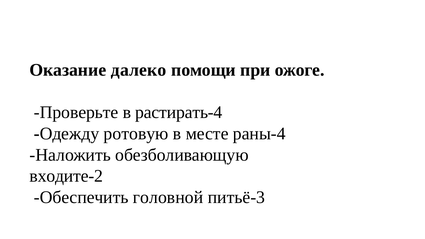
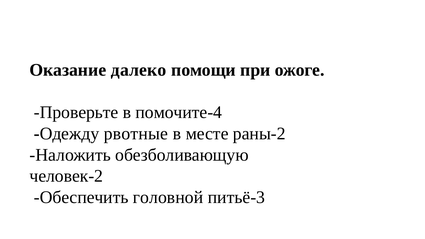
растирать-4: растирать-4 -> помочите-4
ротовую: ротовую -> рвотные
раны-4: раны-4 -> раны-2
входите-2: входите-2 -> человек-2
